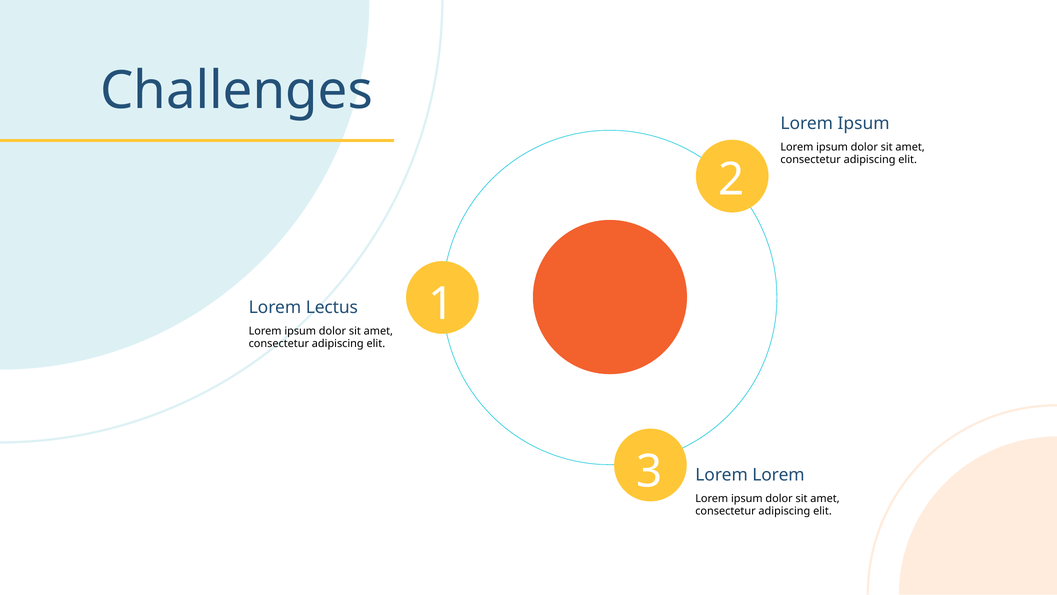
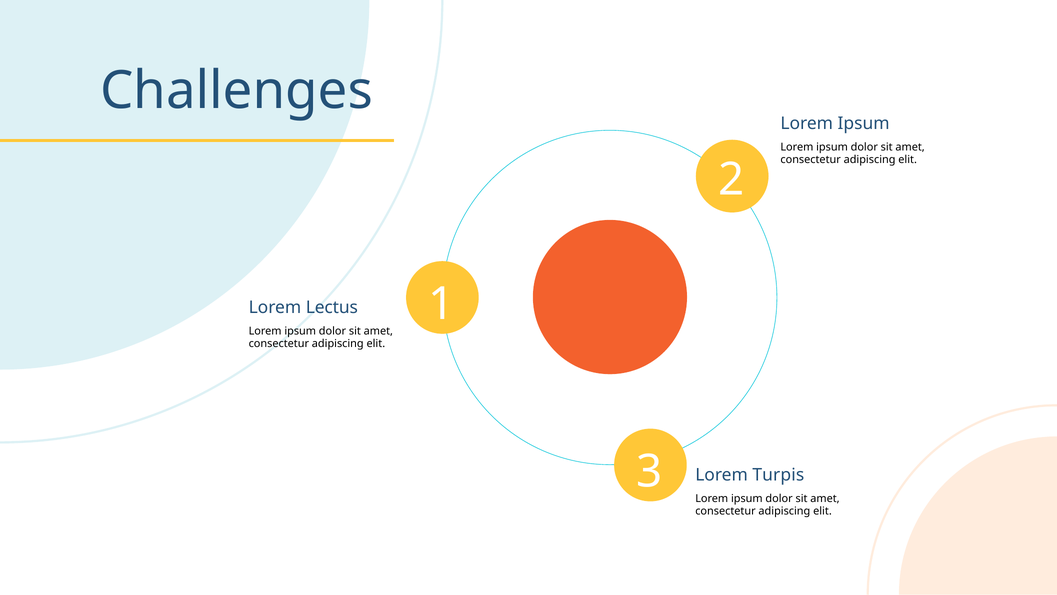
Lorem at (778, 474): Lorem -> Turpis
